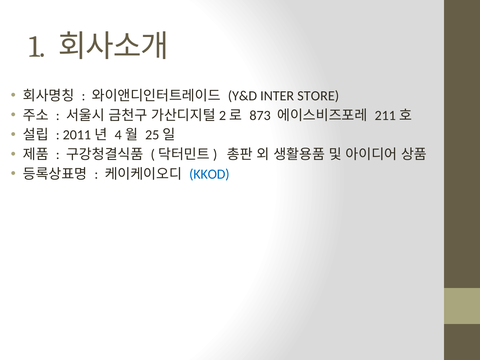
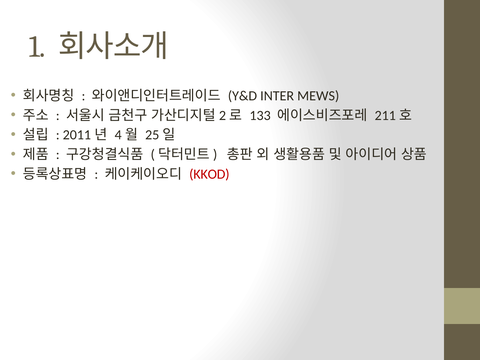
STORE: STORE -> MEWS
873: 873 -> 133
KKOD colour: blue -> red
